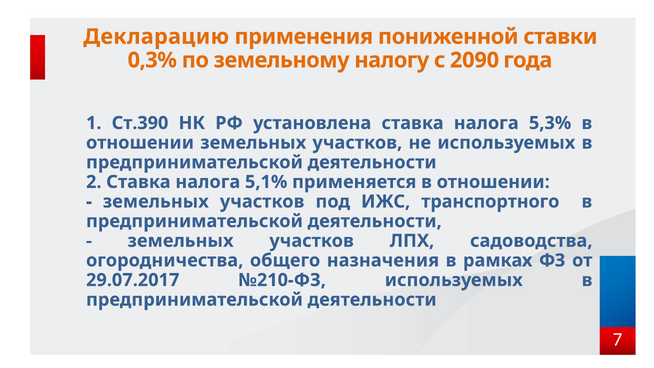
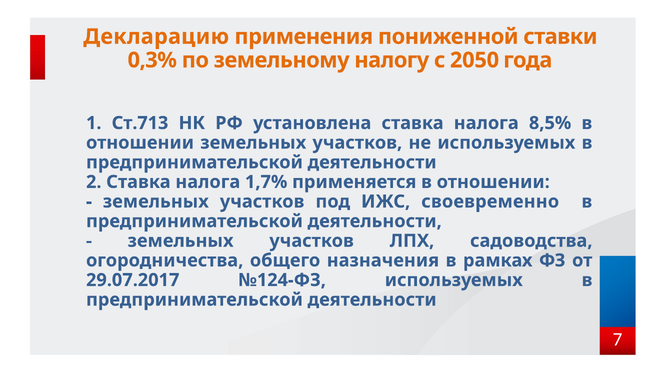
2090: 2090 -> 2050
Ст.390: Ст.390 -> Ст.713
5,3%: 5,3% -> 8,5%
5,1%: 5,1% -> 1,7%
транспортного: транспортного -> своевременно
№210-ФЗ: №210-ФЗ -> №124-ФЗ
